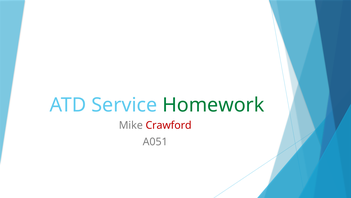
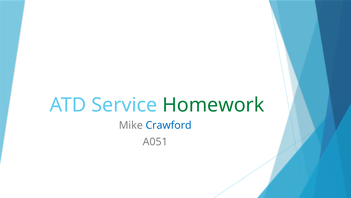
Crawford colour: red -> blue
